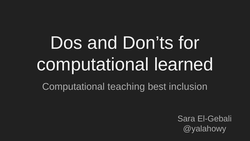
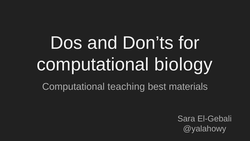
learned: learned -> biology
inclusion: inclusion -> materials
